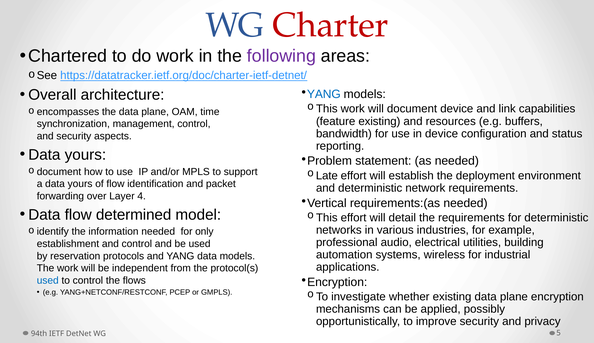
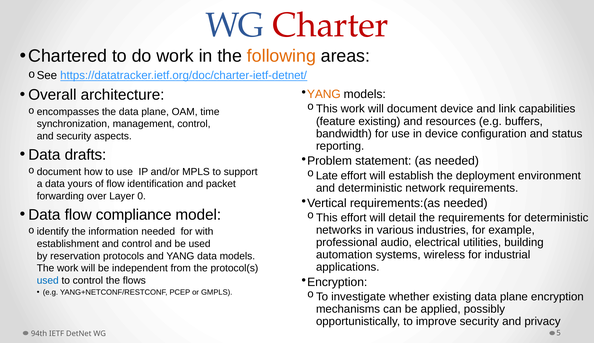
following colour: purple -> orange
YANG at (324, 94) colour: blue -> orange
yours at (85, 155): yours -> drafts
4: 4 -> 0
determined: determined -> compliance
only: only -> with
